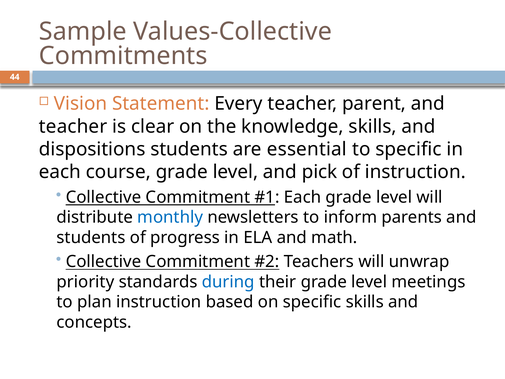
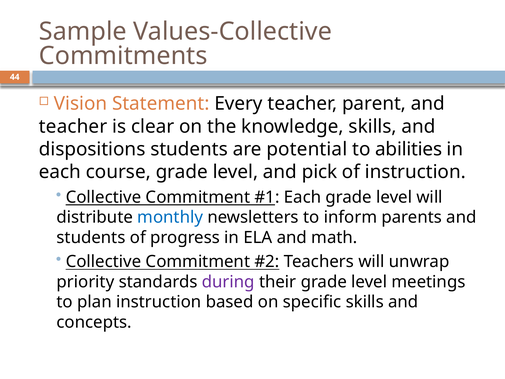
essential: essential -> potential
to specific: specific -> abilities
during colour: blue -> purple
